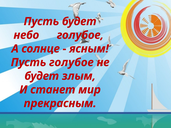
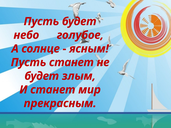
Пусть голубое: голубое -> станет
